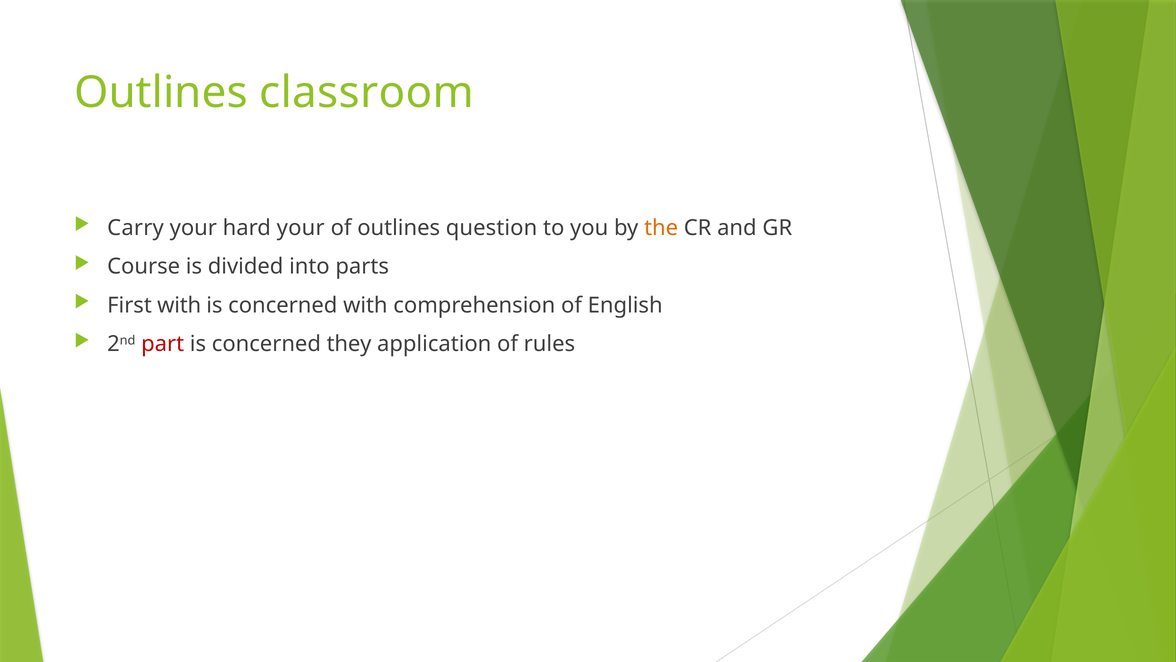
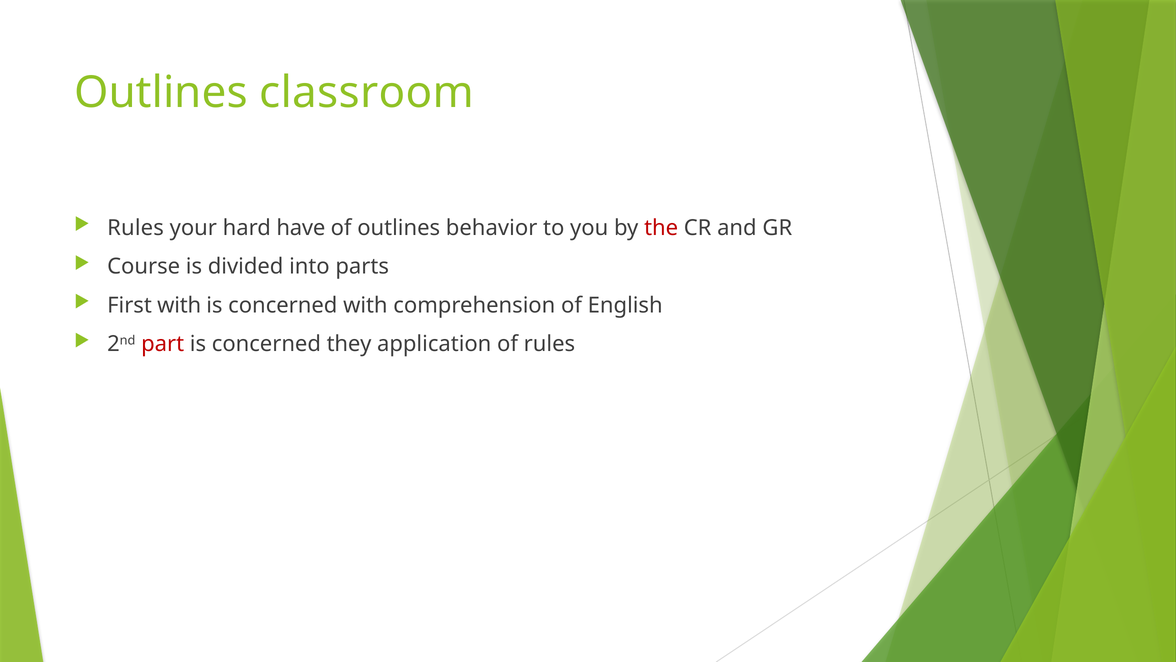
Carry at (136, 228): Carry -> Rules
hard your: your -> have
question: question -> behavior
the colour: orange -> red
